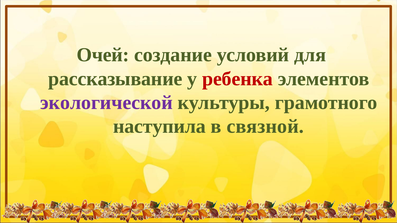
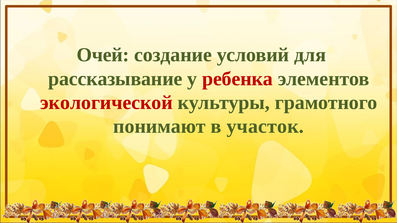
экологической colour: purple -> red
наступила: наступила -> понимают
связной: связной -> участок
